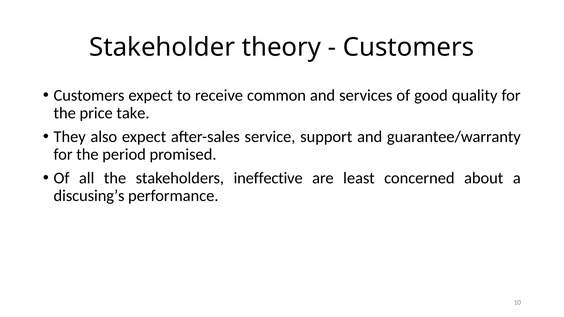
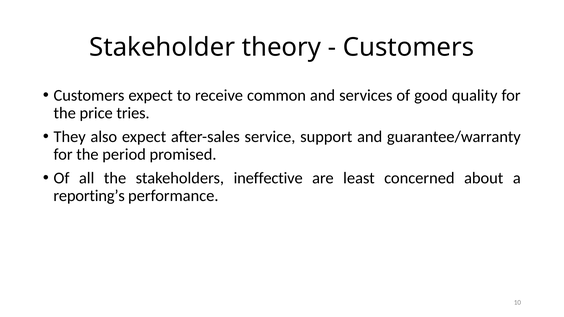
take: take -> tries
discusing’s: discusing’s -> reporting’s
